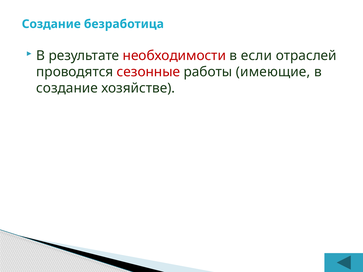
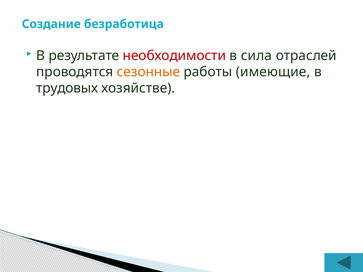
если: если -> сила
сезонные colour: red -> orange
создание at (67, 88): создание -> трудовых
